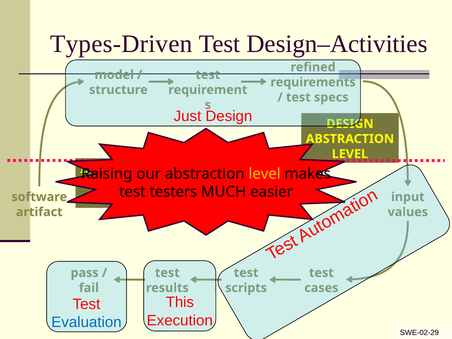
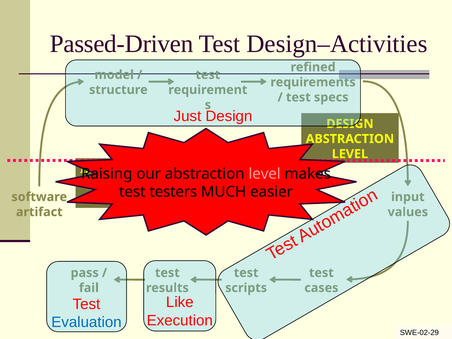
Types-Driven: Types-Driven -> Passed-Driven
level at (265, 174) colour: yellow -> pink
This: This -> Like
